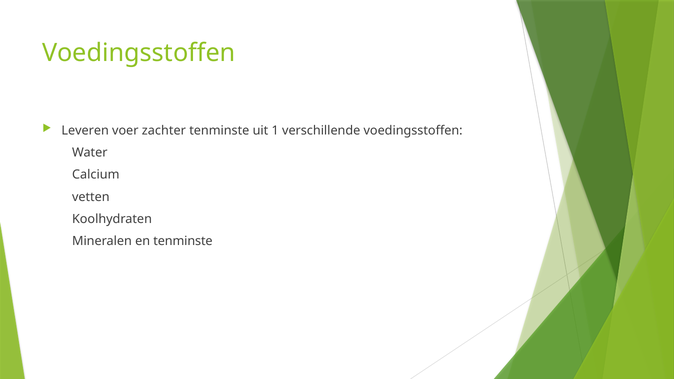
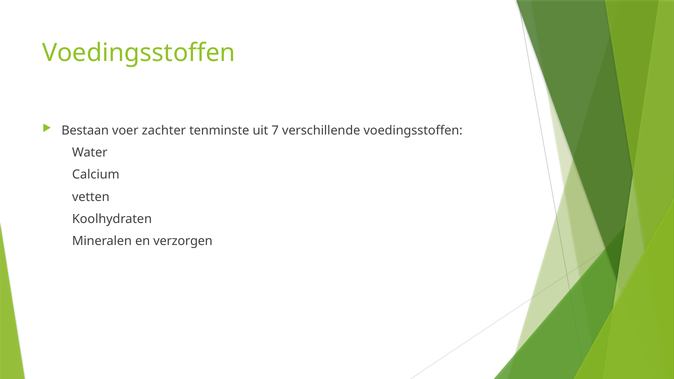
Leveren: Leveren -> Bestaan
1: 1 -> 7
en tenminste: tenminste -> verzorgen
